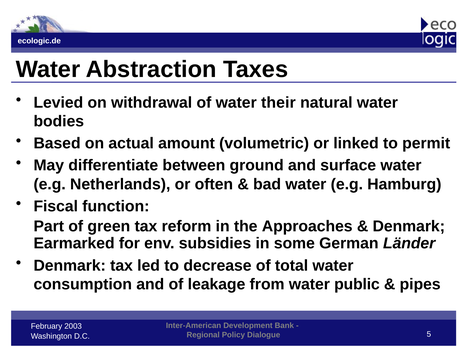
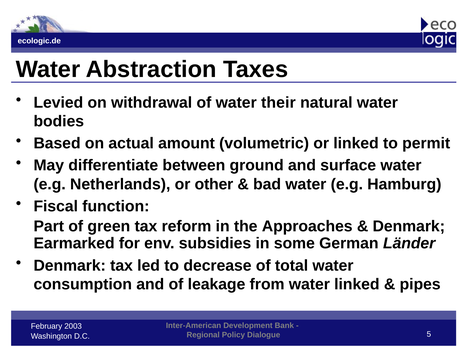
often: often -> other
water public: public -> linked
